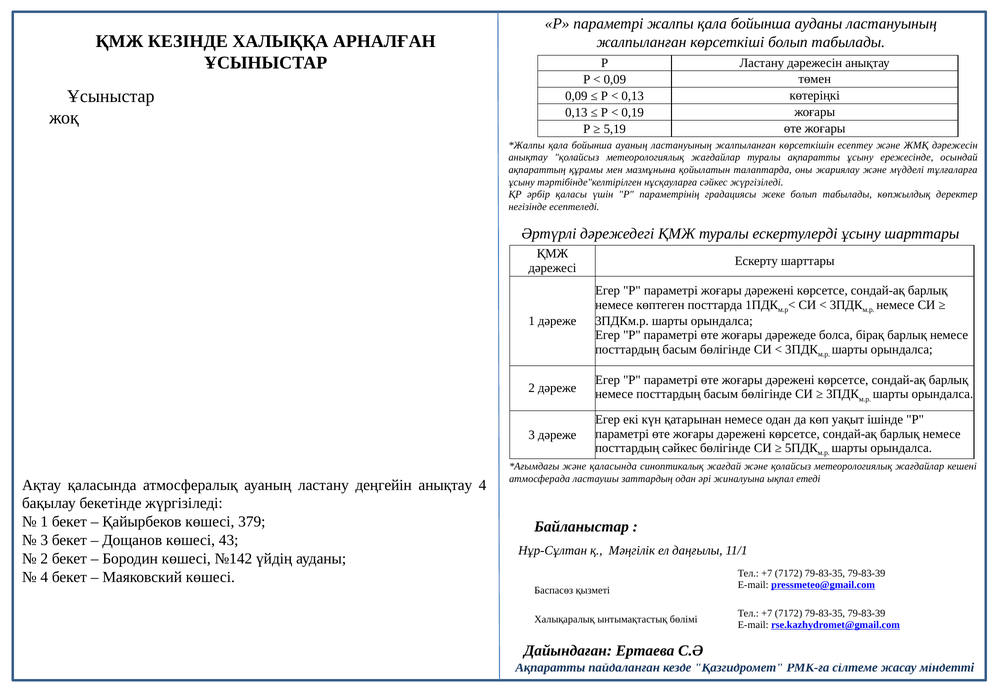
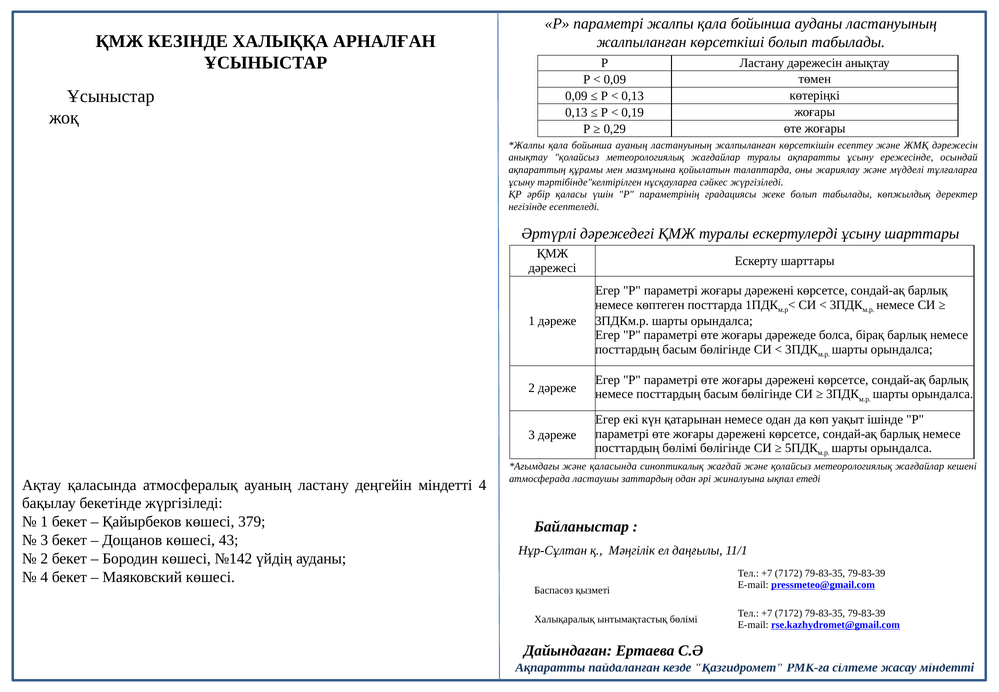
5,19: 5,19 -> 0,29
посттардың сәйкес: сәйкес -> бөлімі
деңгейін анықтау: анықтау -> міндетті
